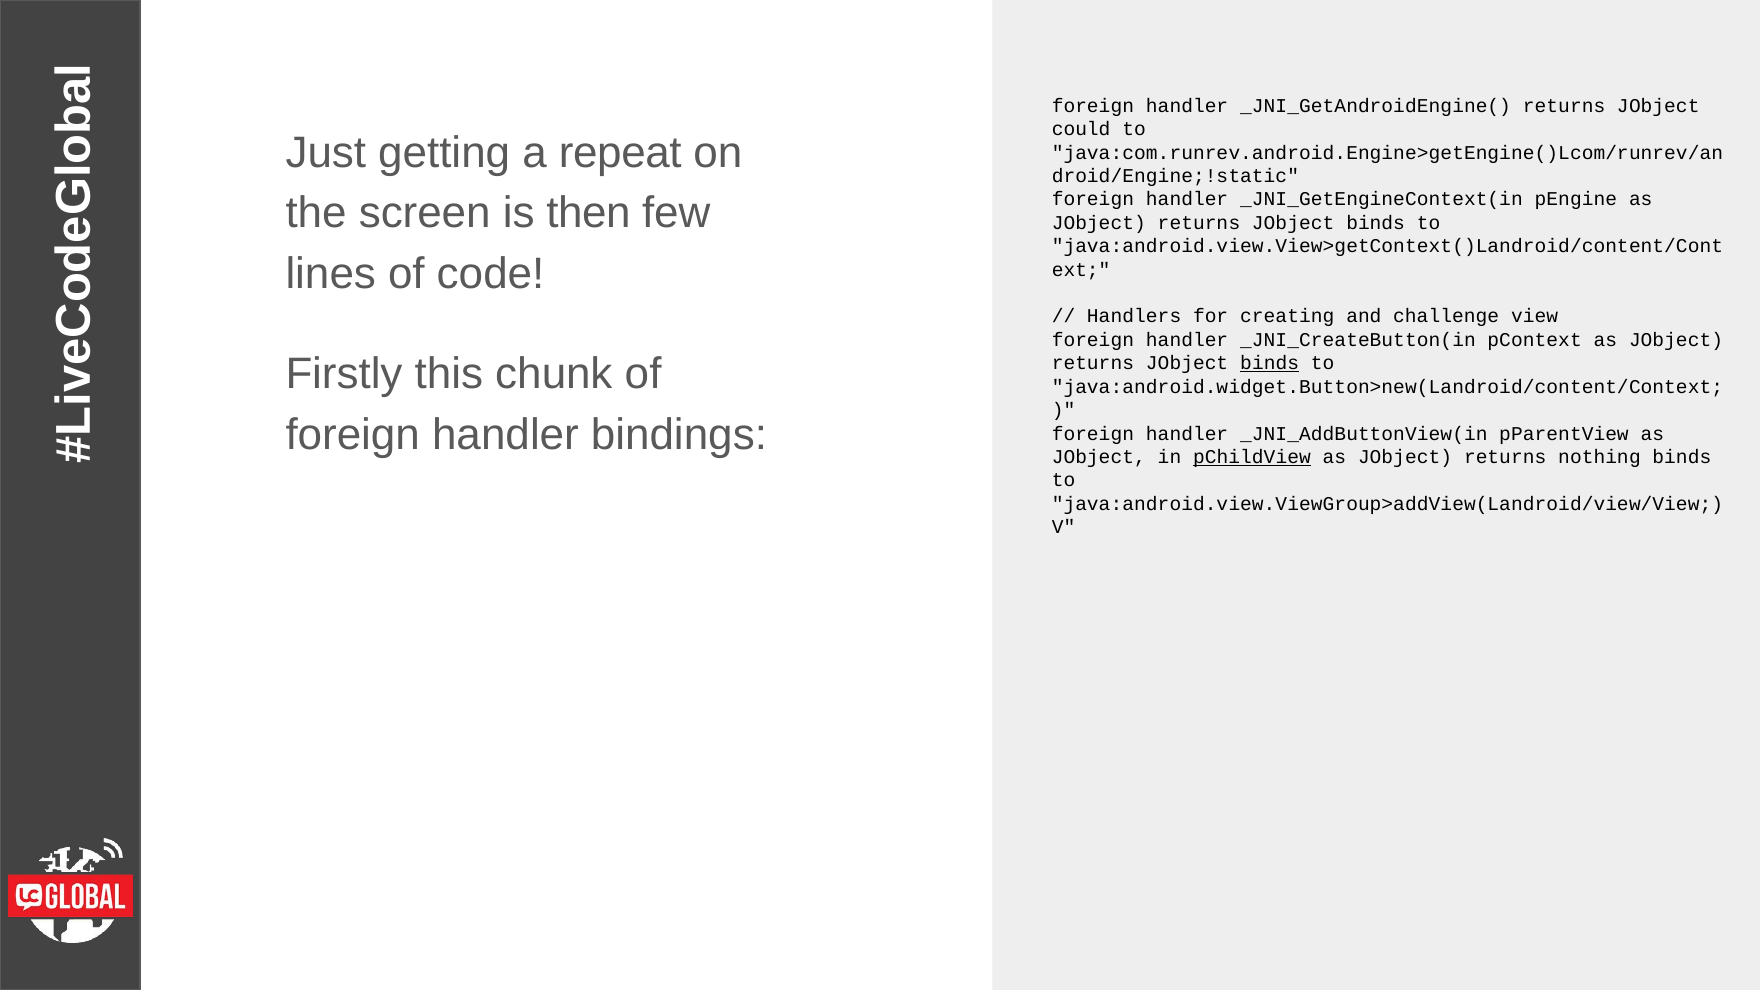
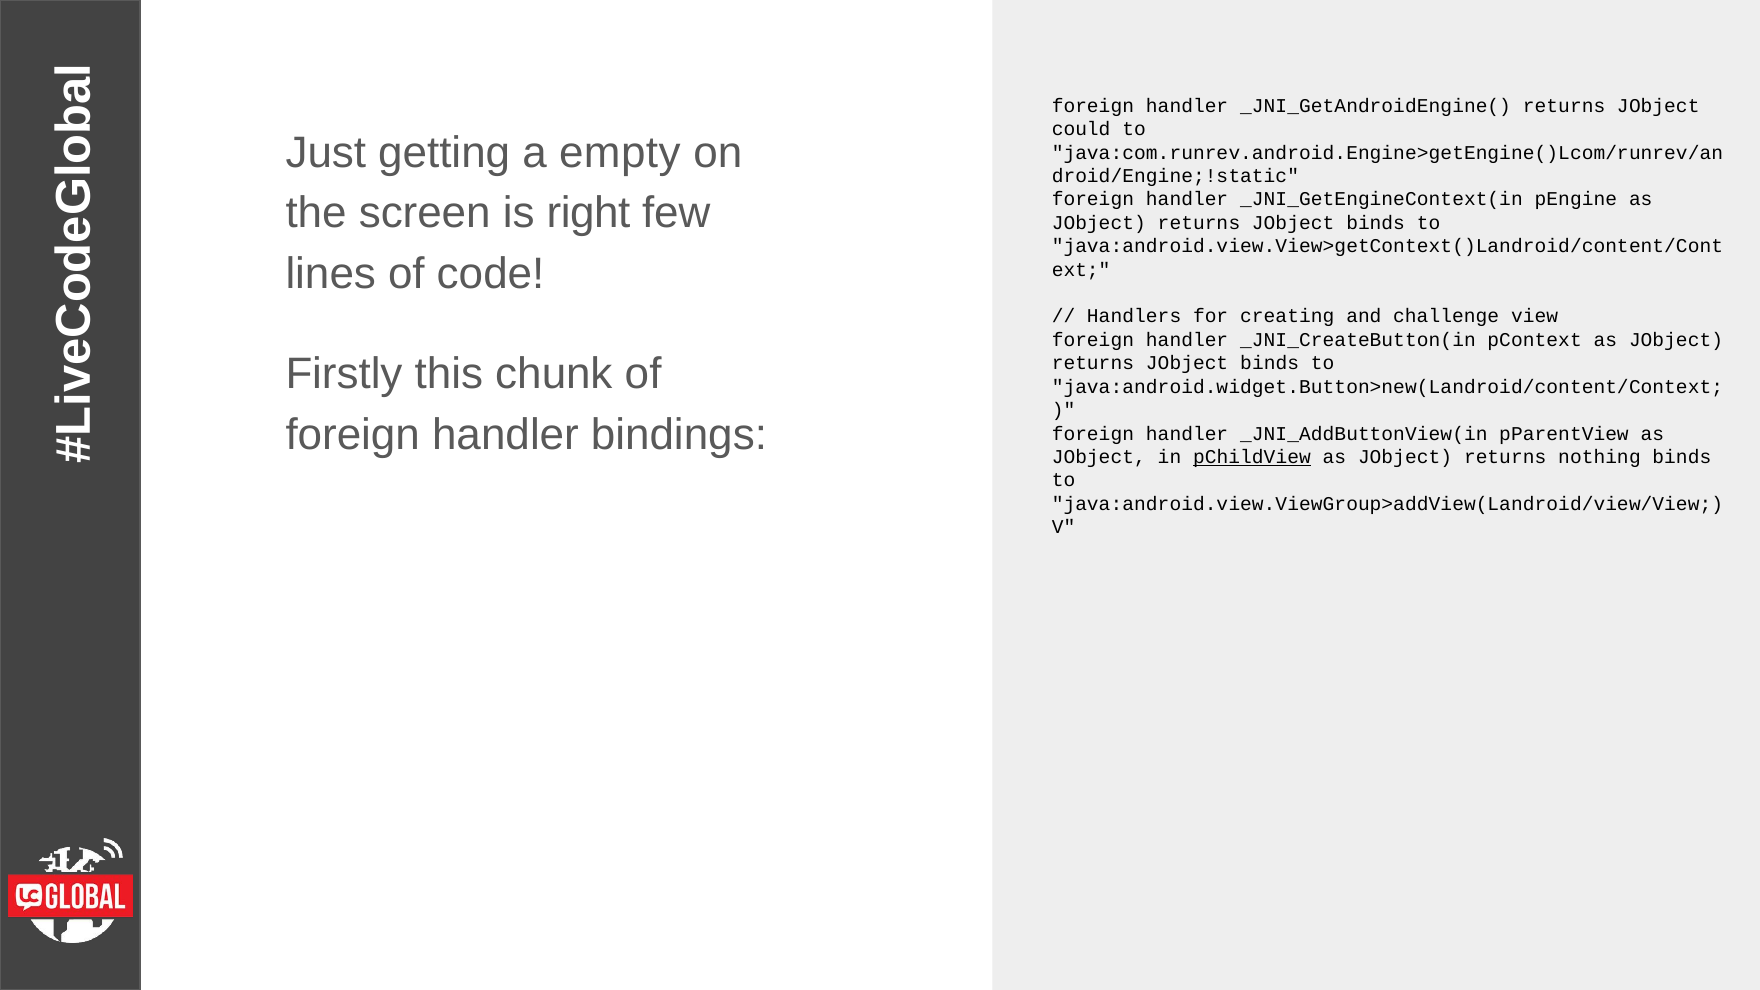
repeat: repeat -> empty
then: then -> right
binds at (1270, 363) underline: present -> none
